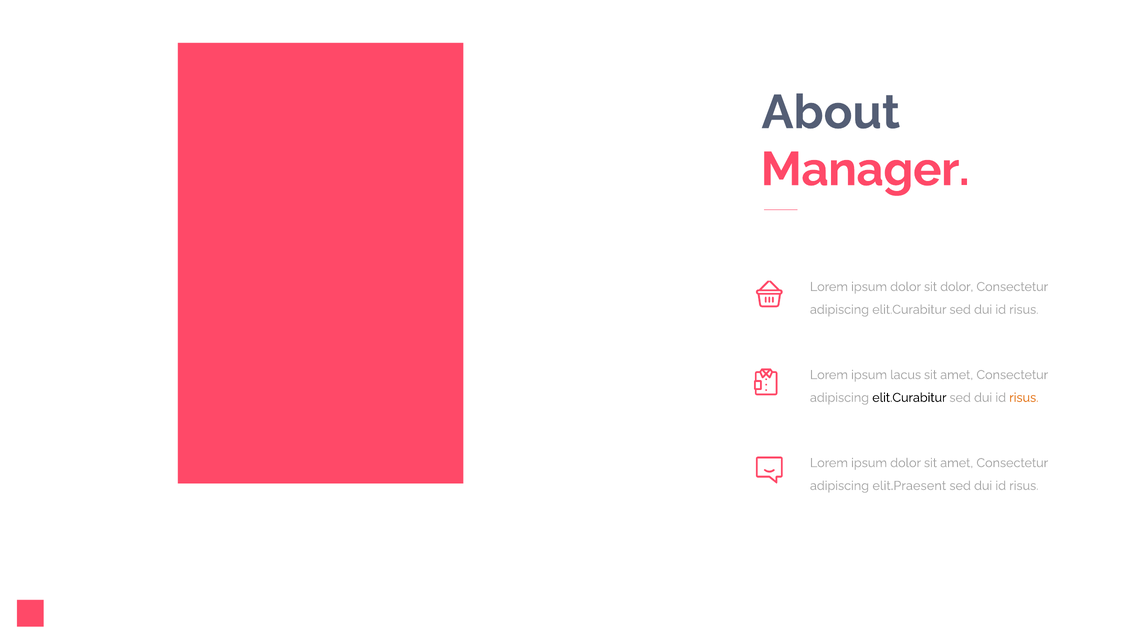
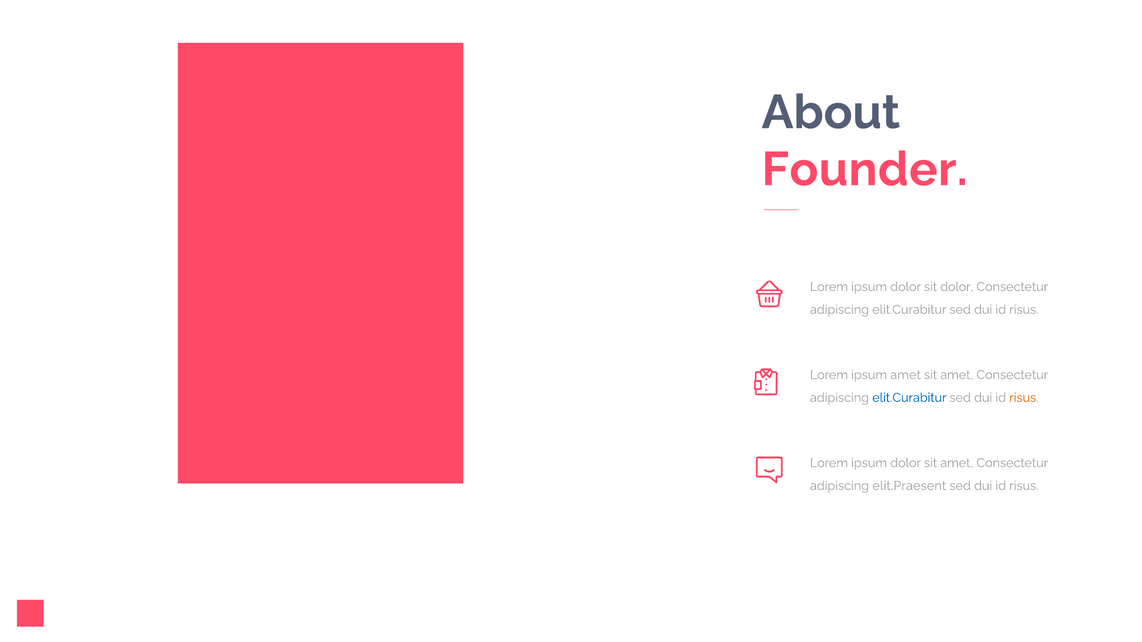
Manager: Manager -> Founder
ipsum lacus: lacus -> amet
elit.Curabitur at (909, 398) colour: black -> blue
